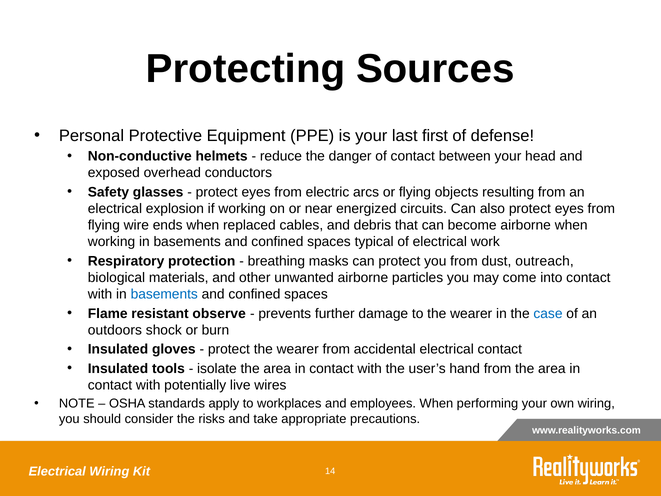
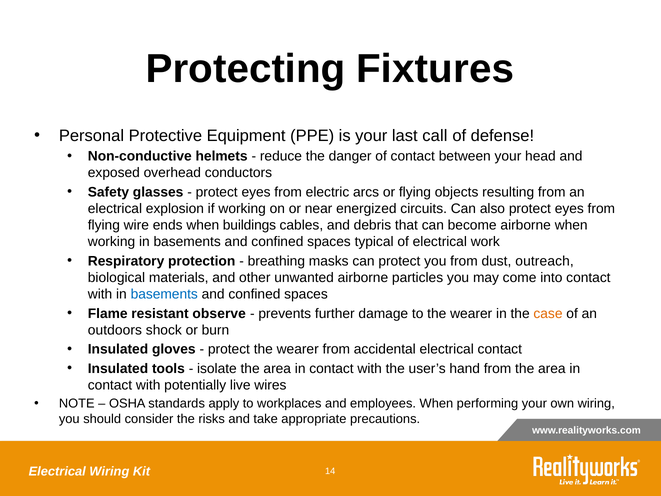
Sources: Sources -> Fixtures
first: first -> call
replaced: replaced -> buildings
case colour: blue -> orange
